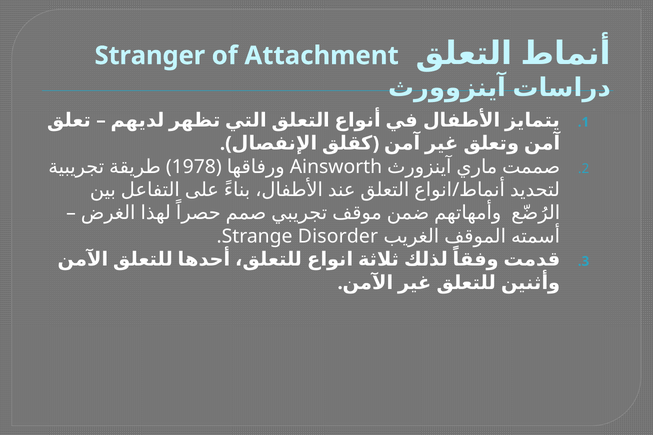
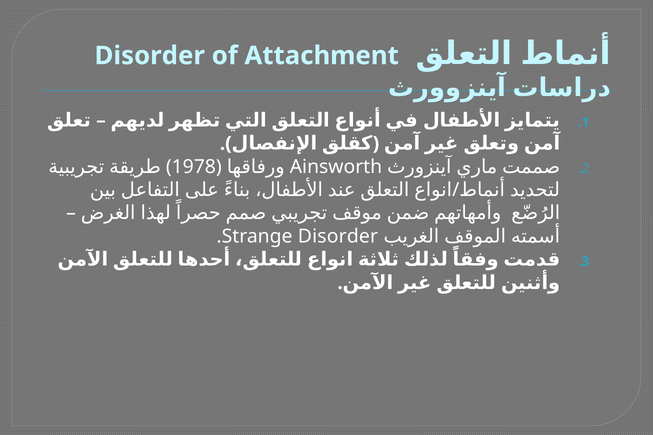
Stranger at (150, 56): Stranger -> Disorder
